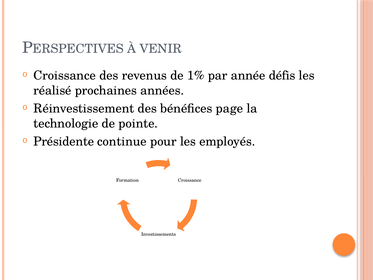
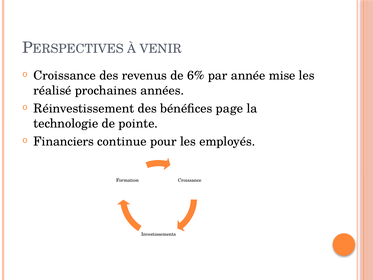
1%: 1% -> 6%
défis: défis -> mise
Présidente: Présidente -> Financiers
